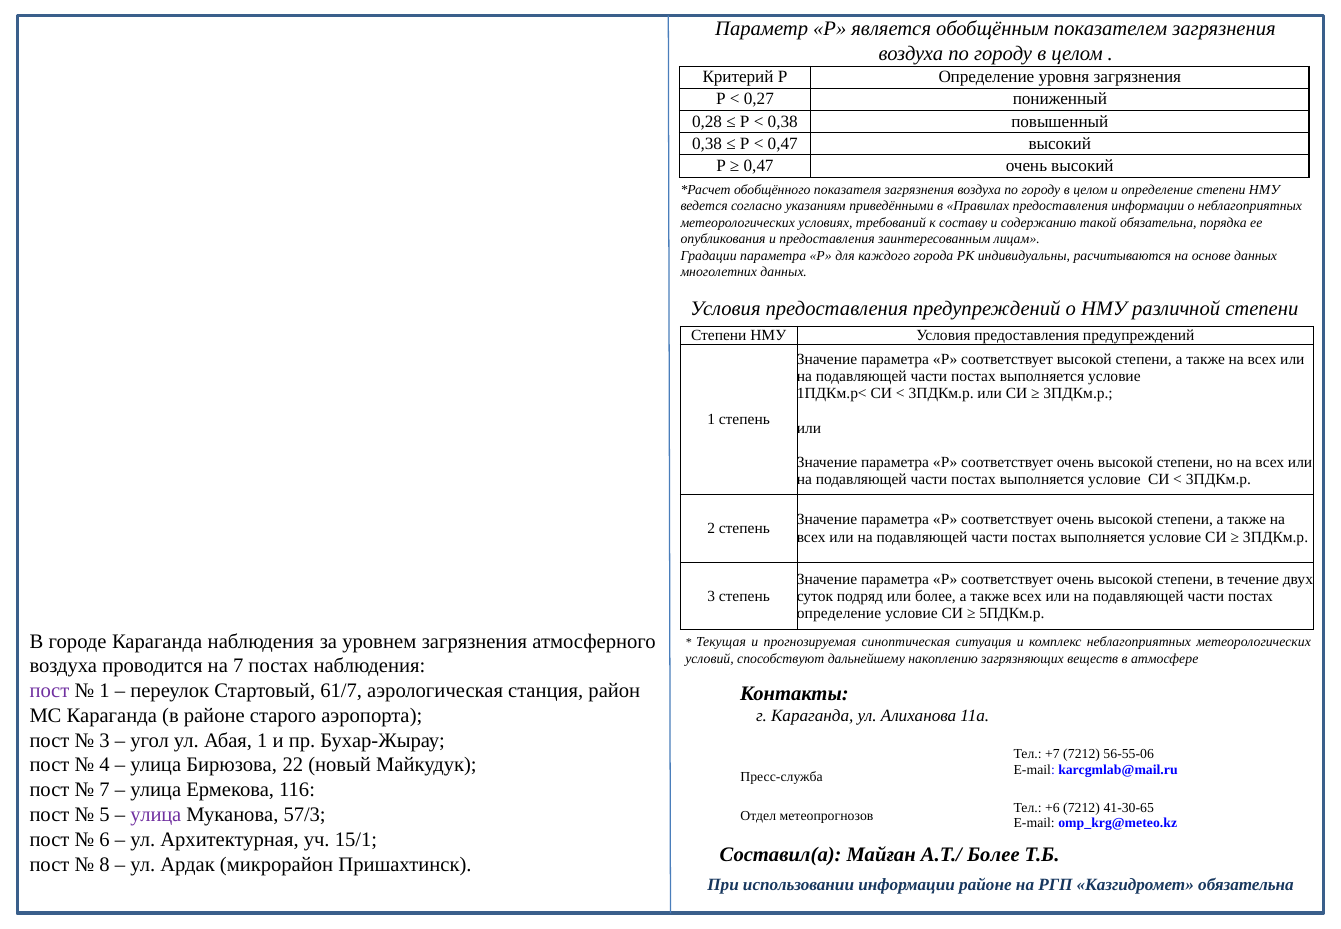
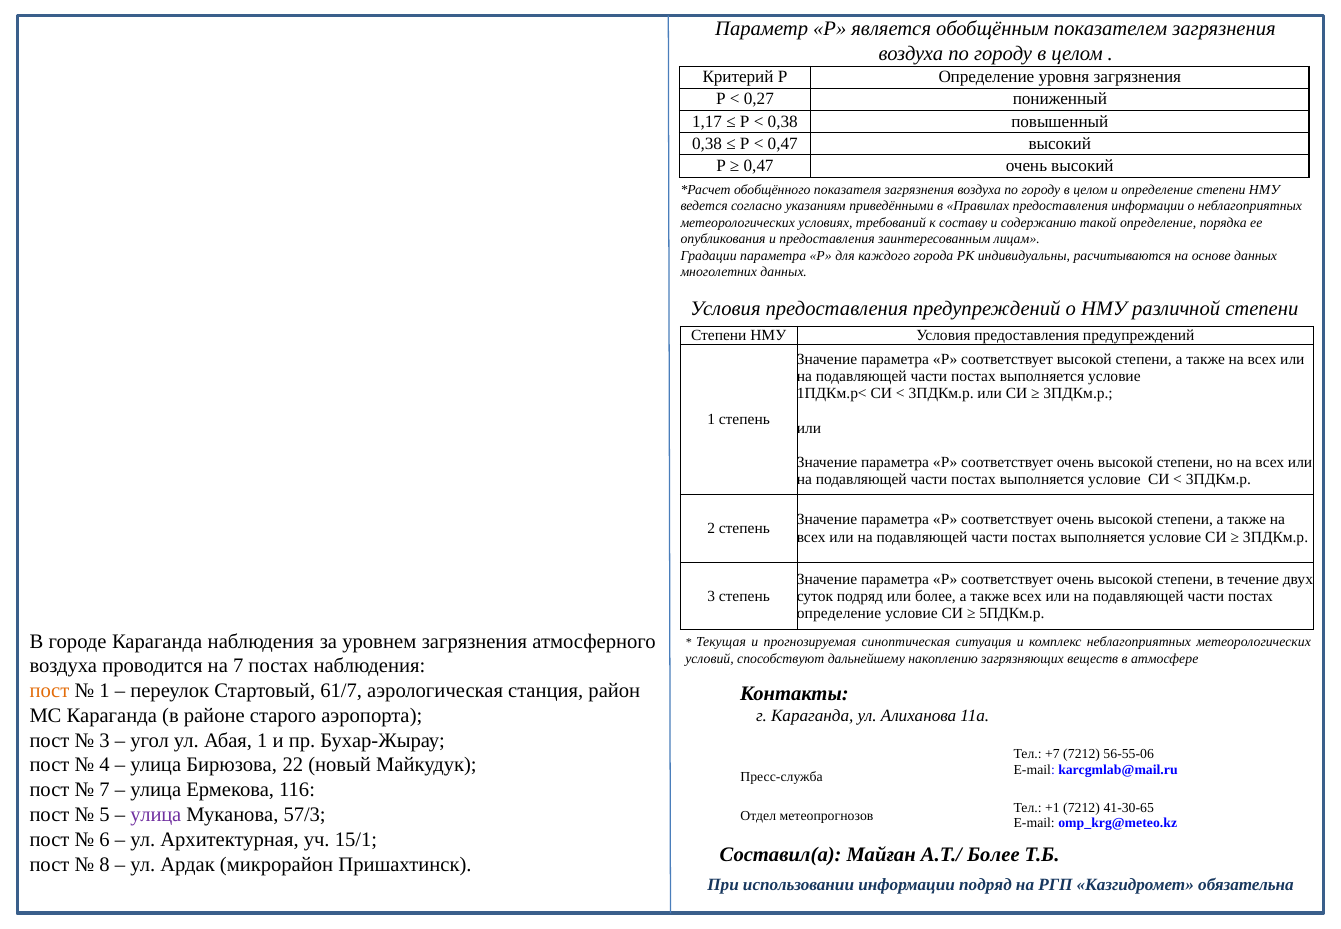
0,28: 0,28 -> 1,17
такой обязательна: обязательна -> определение
пост at (49, 690) colour: purple -> orange
+6: +6 -> +1
информации районе: районе -> подряд
